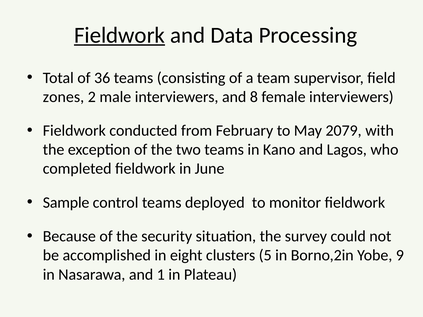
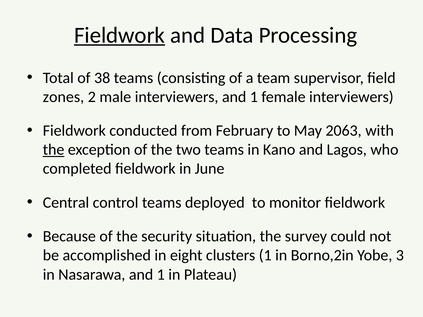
36: 36 -> 38
interviewers and 8: 8 -> 1
2079: 2079 -> 2063
the at (54, 150) underline: none -> present
Sample: Sample -> Central
clusters 5: 5 -> 1
9: 9 -> 3
